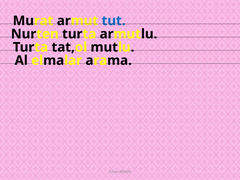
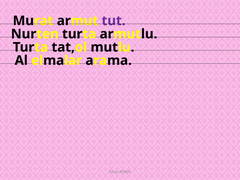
tut colour: blue -> purple
